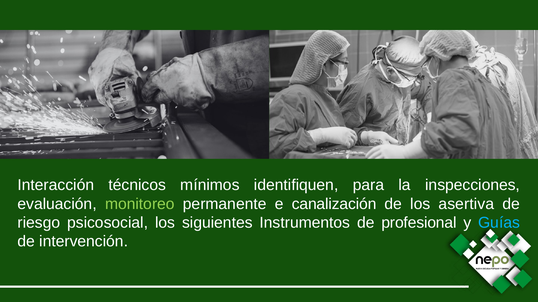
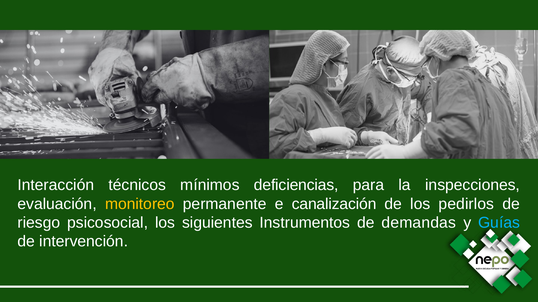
identifiquen: identifiquen -> deficiencias
monitoreo colour: light green -> yellow
asertiva: asertiva -> pedirlos
profesional: profesional -> demandas
